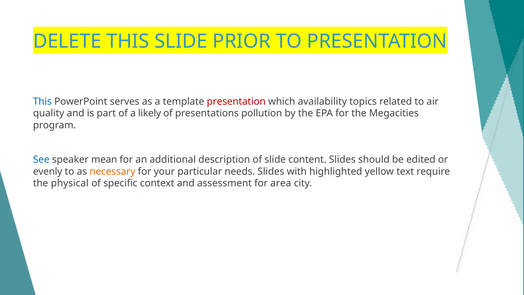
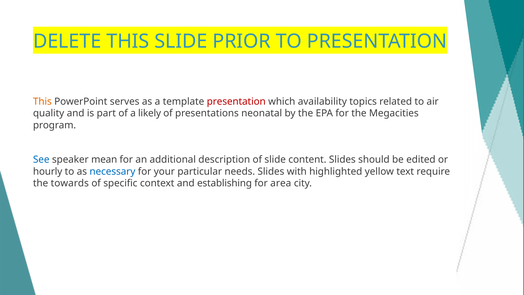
This at (42, 101) colour: blue -> orange
pollution: pollution -> neonatal
evenly: evenly -> hourly
necessary colour: orange -> blue
physical: physical -> towards
assessment: assessment -> establishing
